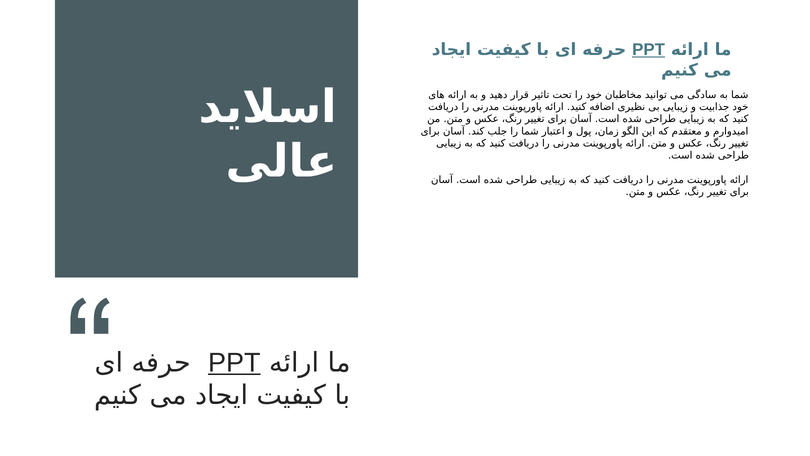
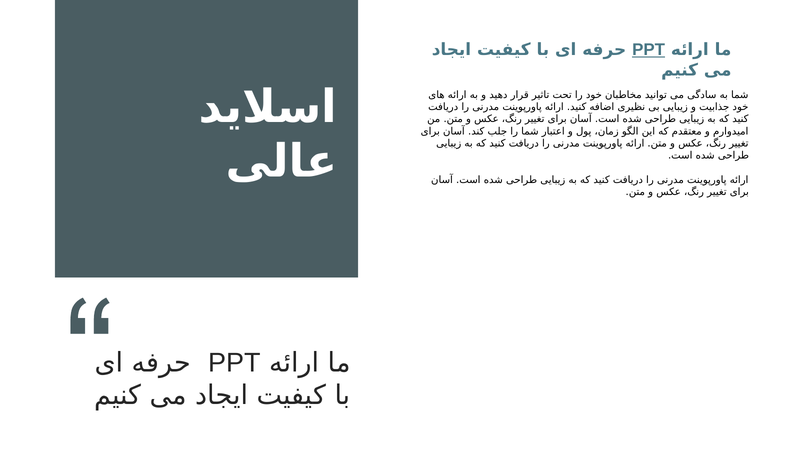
PPT at (234, 362) underline: present -> none
